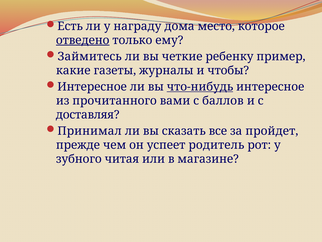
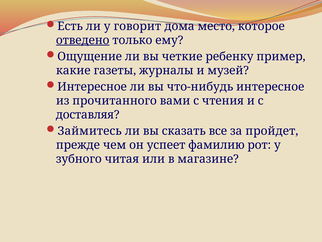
награду: награду -> говорит
Займитесь: Займитесь -> Ощущение
чтобы: чтобы -> музей
что-нибудь underline: present -> none
баллов: баллов -> чтения
Принимал: Принимал -> Займитесь
родитель: родитель -> фамилию
